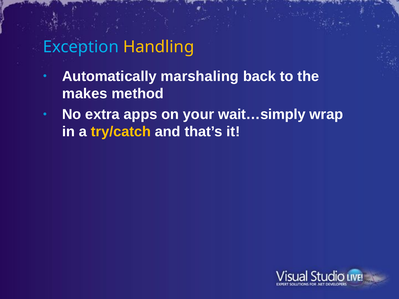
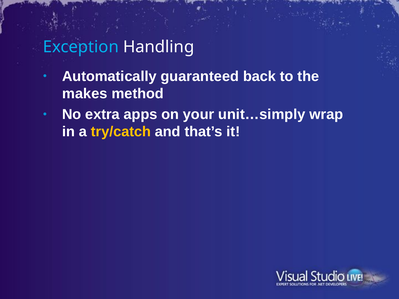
Handling colour: yellow -> white
marshaling: marshaling -> guaranteed
wait…simply: wait…simply -> unit…simply
